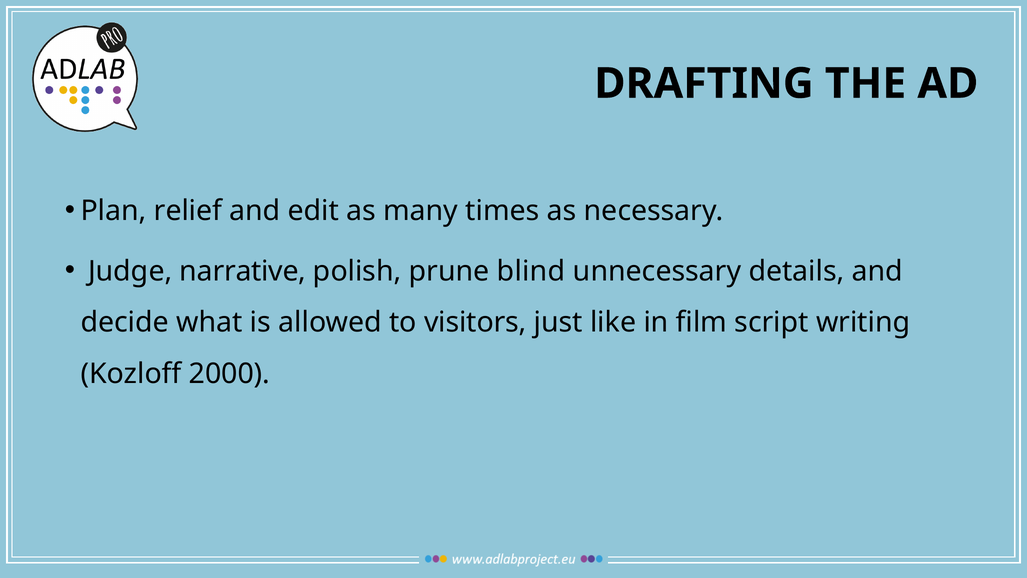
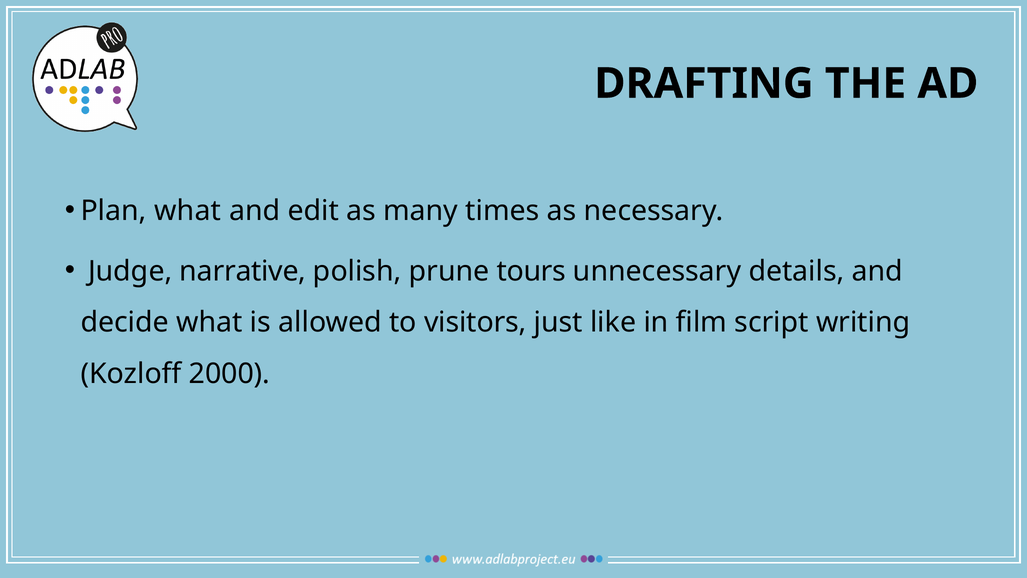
Plan relief: relief -> what
blind: blind -> tours
